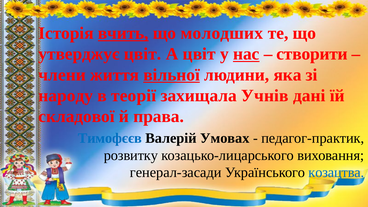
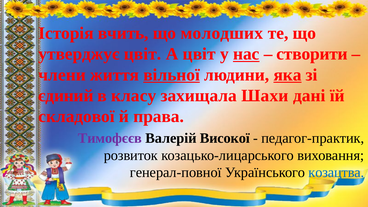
вчить underline: present -> none
яка underline: none -> present
народу: народу -> єдиний
теорії: теорії -> класу
Учнів: Учнів -> Шахи
Тимофєєв colour: blue -> purple
Умовах: Умовах -> Високої
розвитку: розвитку -> розвиток
генерал-засади: генерал-засади -> генерал-повної
